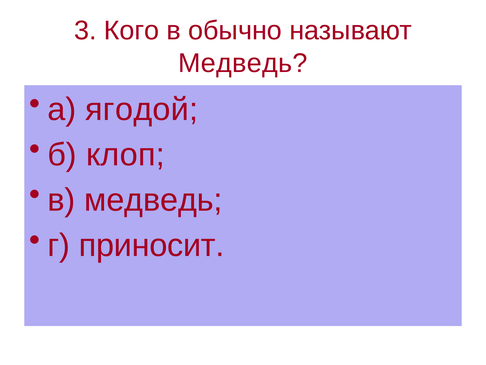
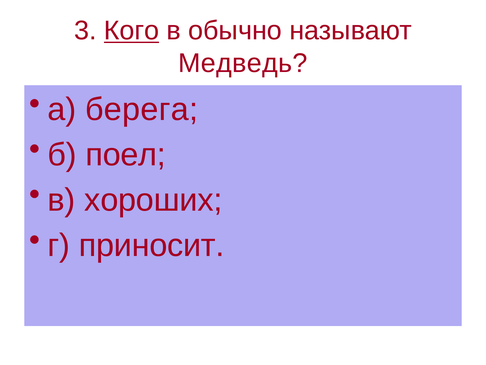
Кого underline: none -> present
ягодой: ягодой -> берега
клоп: клоп -> поел
в медведь: медведь -> хороших
